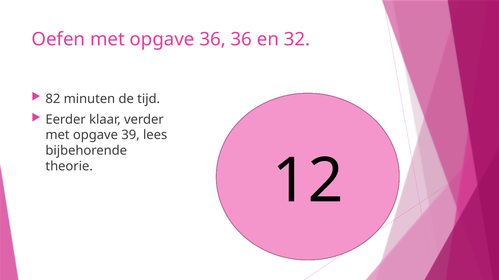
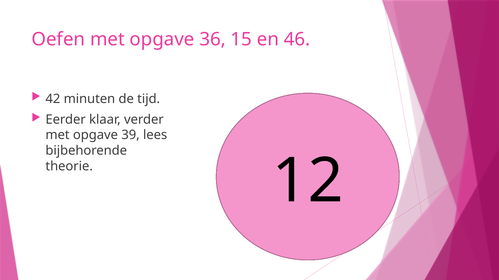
36 36: 36 -> 15
32: 32 -> 46
82: 82 -> 42
